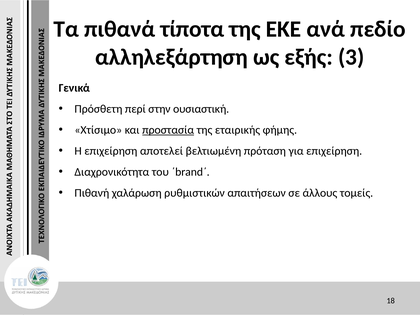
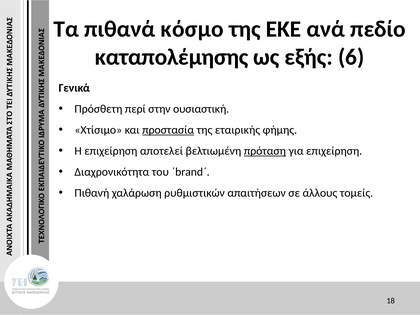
τίποτα: τίποτα -> κόσμο
αλληλεξάρτηση: αλληλεξάρτηση -> καταπολέμησης
3: 3 -> 6
πρόταση underline: none -> present
